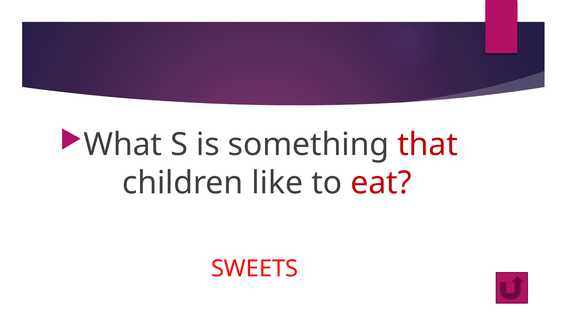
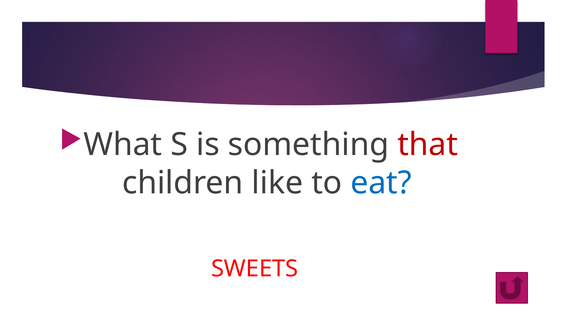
eat colour: red -> blue
